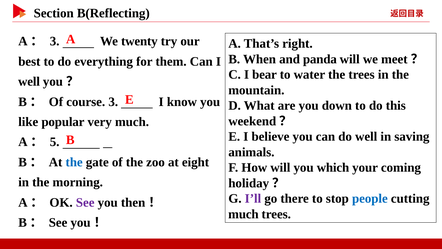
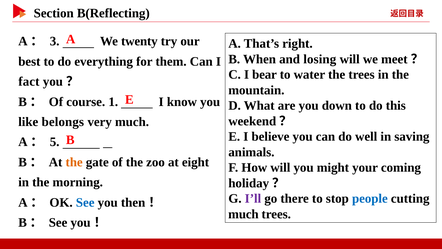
panda: panda -> losing
well at (29, 82): well -> fact
course 3: 3 -> 1
popular: popular -> belongs
the at (74, 162) colour: blue -> orange
which: which -> might
See at (85, 202) colour: purple -> blue
